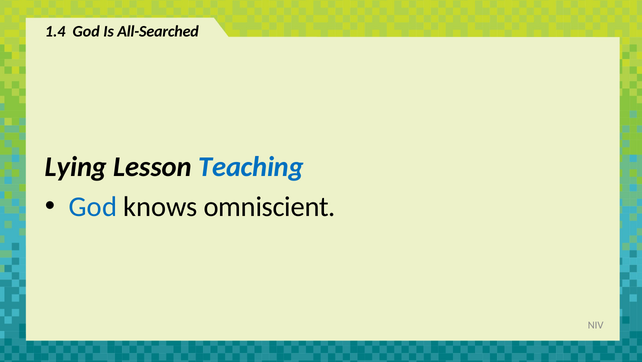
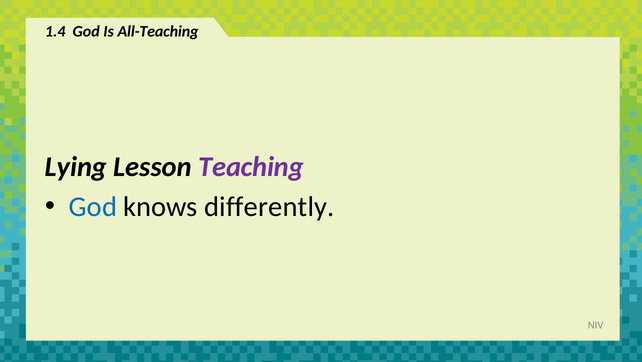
All-Searched: All-Searched -> All-Teaching
Teaching colour: blue -> purple
omniscient: omniscient -> differently
